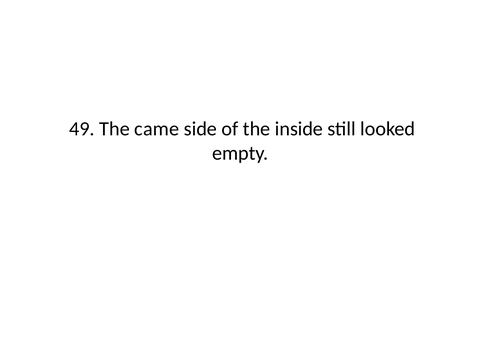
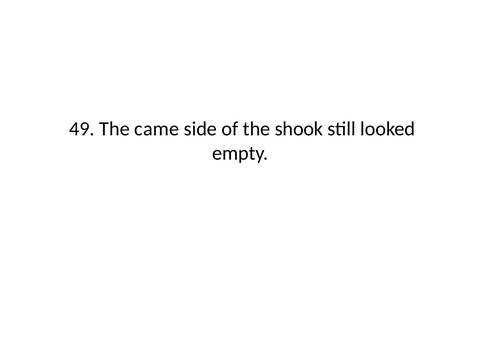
inside: inside -> shook
